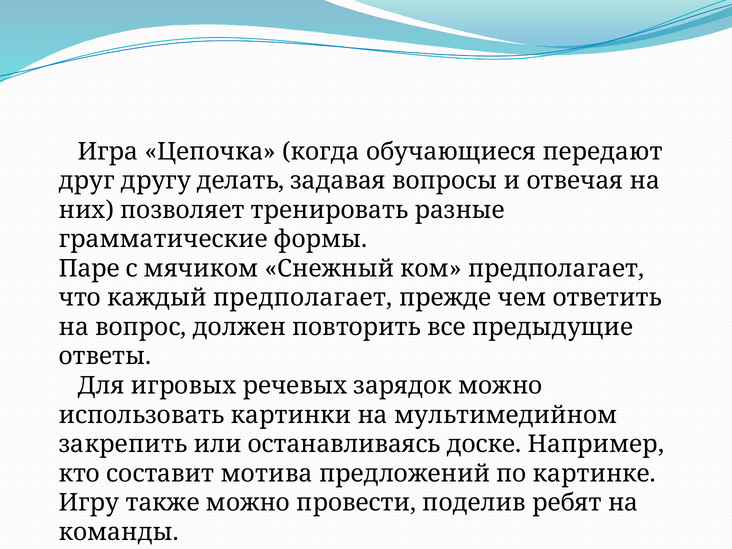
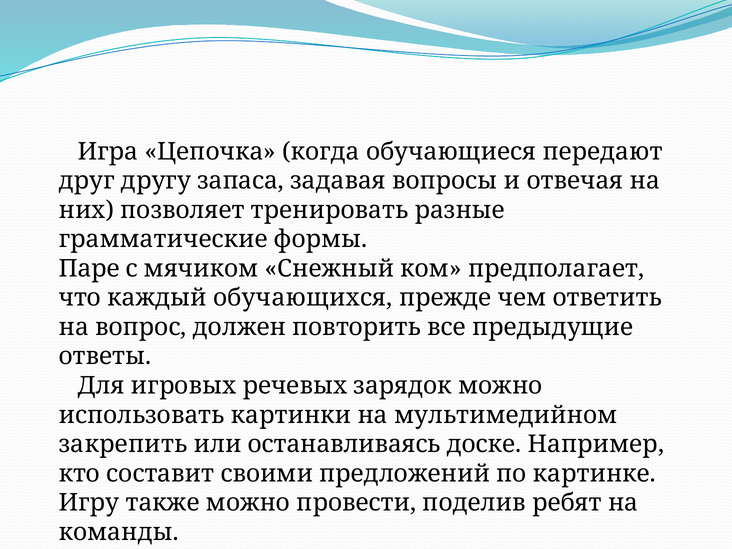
делать: делать -> запаса
каждый предполагает: предполагает -> обучающихся
мотива: мотива -> своими
